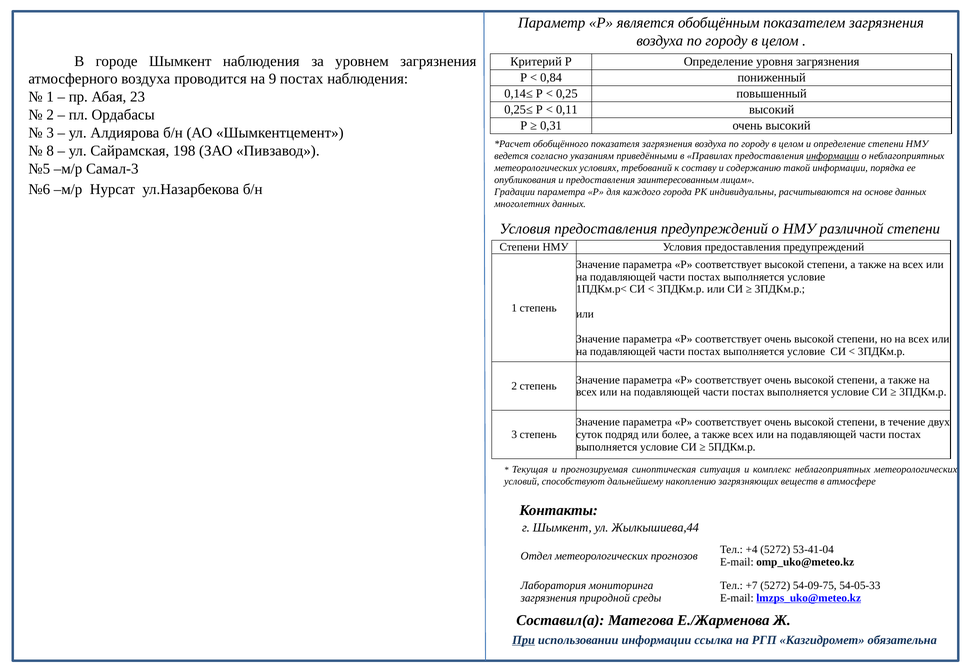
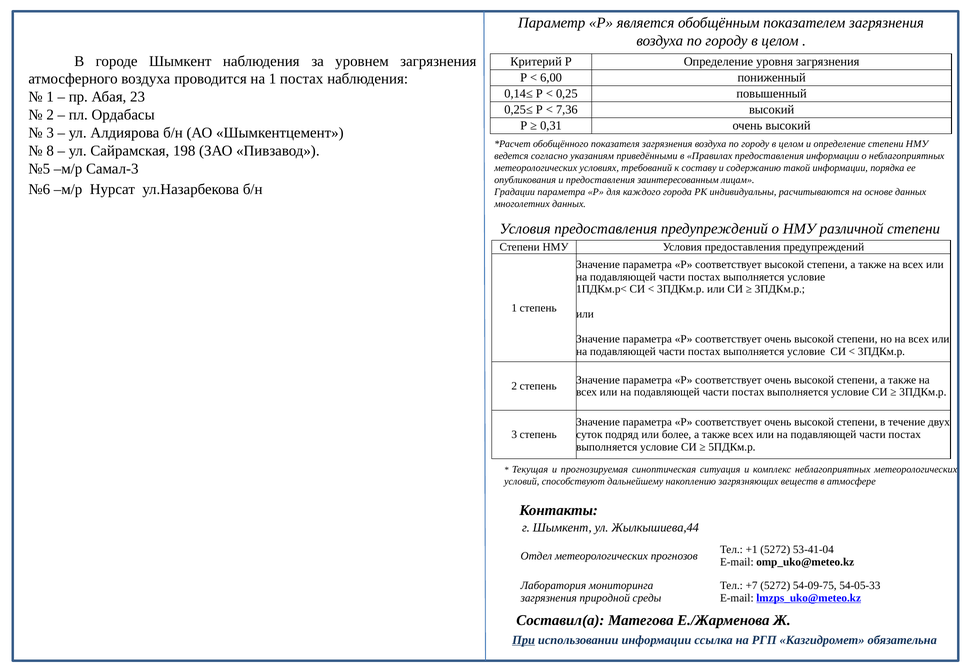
0,84: 0,84 -> 6,00
на 9: 9 -> 1
0,11: 0,11 -> 7,36
информации at (833, 156) underline: present -> none
+4: +4 -> +1
